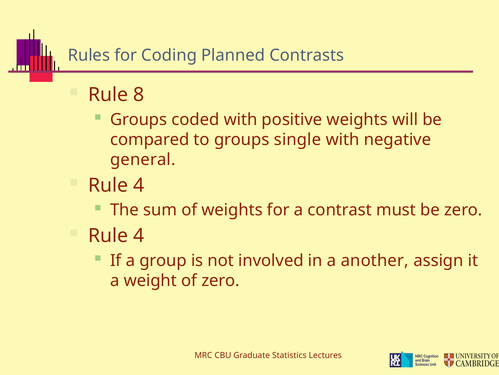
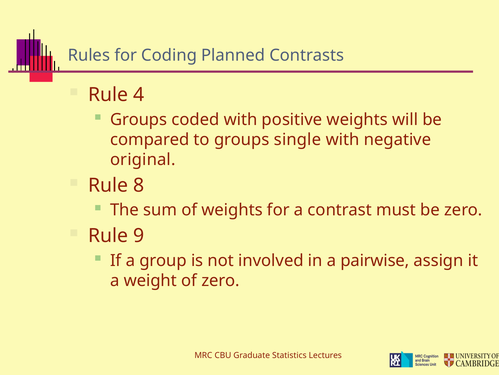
8: 8 -> 4
general: general -> original
4 at (139, 185): 4 -> 8
4 at (139, 235): 4 -> 9
another: another -> pairwise
